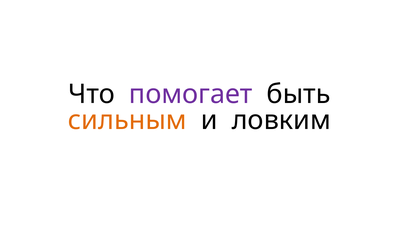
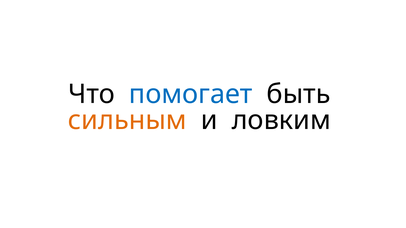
помогает colour: purple -> blue
